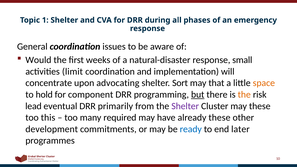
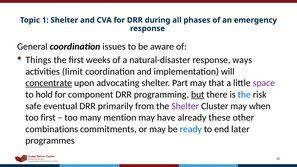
Would: Would -> Things
small: small -> ways
concentrate underline: none -> present
Sort: Sort -> Part
space colour: orange -> purple
the at (244, 95) colour: orange -> blue
lead: lead -> safe
may these: these -> when
too this: this -> first
required: required -> mention
development: development -> combinations
